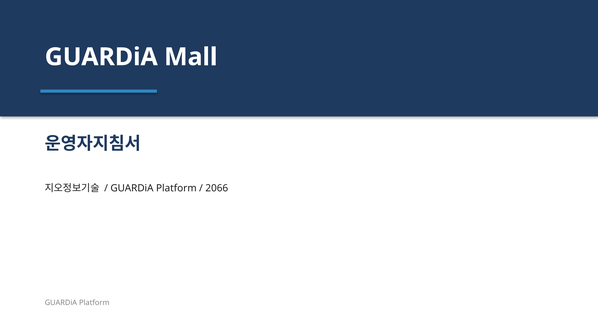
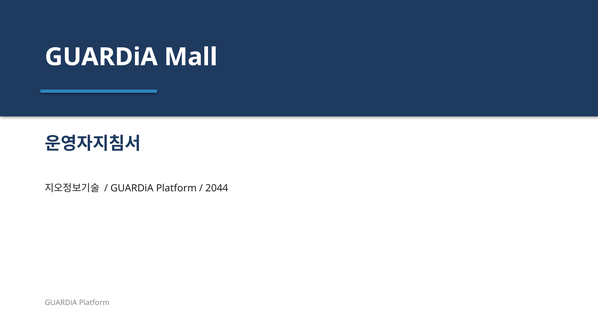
2066: 2066 -> 2044
